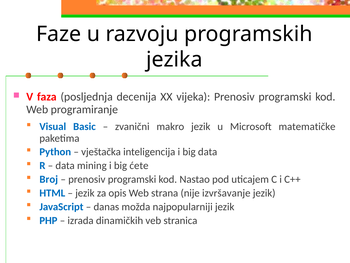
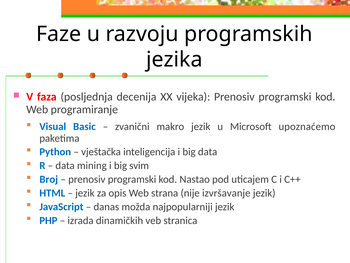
matematičke: matematičke -> upoznaćemo
ćete: ćete -> svim
